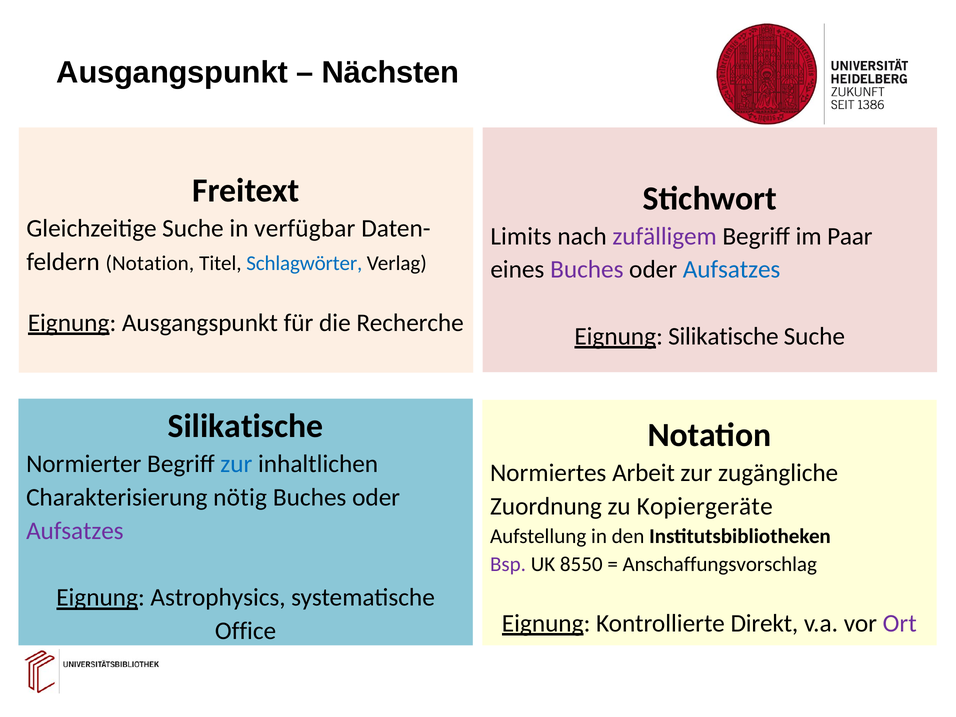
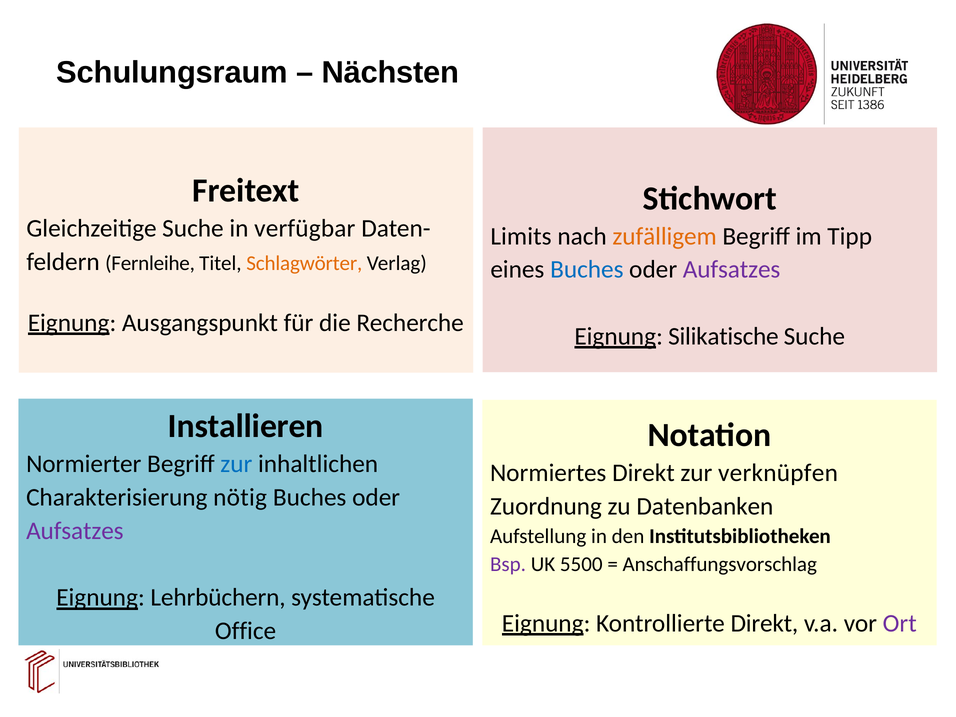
Ausgangspunkt at (172, 73): Ausgangspunkt -> Schulungsraum
zufälligem colour: purple -> orange
Paar: Paar -> Tipp
Notation at (150, 263): Notation -> Fernleihe
Schlagwörter colour: blue -> orange
Buches at (587, 270) colour: purple -> blue
Aufsatzes at (732, 270) colour: blue -> purple
Silikatische at (246, 426): Silikatische -> Installieren
Normiertes Arbeit: Arbeit -> Direkt
zugängliche: zugängliche -> verknüpfen
Kopiergeräte: Kopiergeräte -> Datenbanken
8550: 8550 -> 5500
Astrophysics: Astrophysics -> Lehrbüchern
